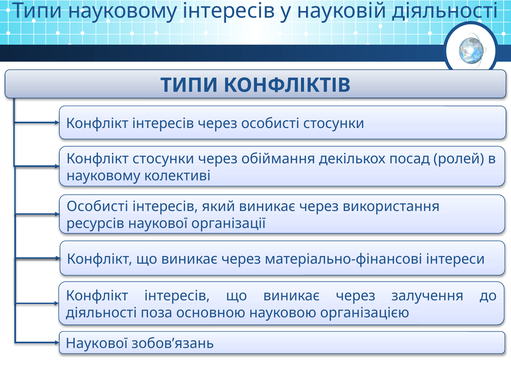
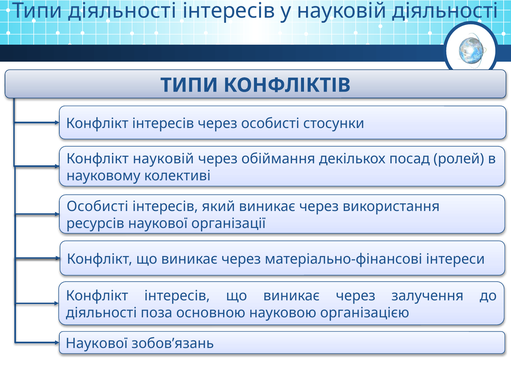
Типи науковому: науковому -> діяльності
Конфлікт стосунки: стосунки -> науковій
